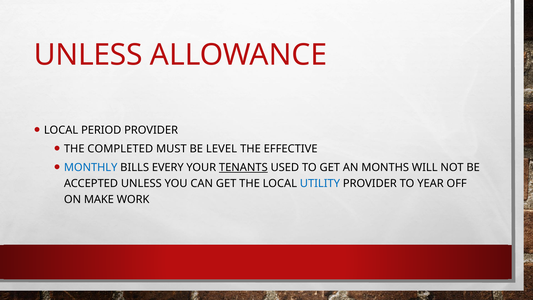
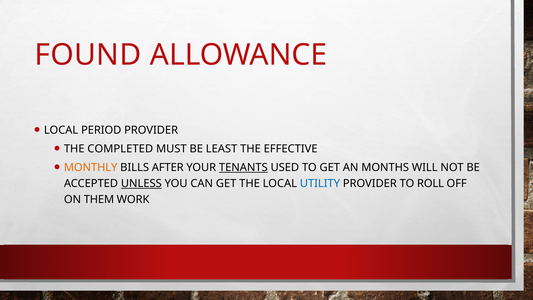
UNLESS at (88, 55): UNLESS -> FOUND
LEVEL: LEVEL -> LEAST
MONTHLY colour: blue -> orange
EVERY: EVERY -> AFTER
UNLESS at (141, 183) underline: none -> present
YEAR: YEAR -> ROLL
MAKE: MAKE -> THEM
